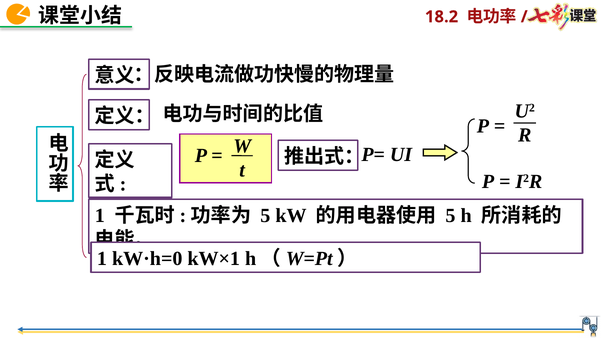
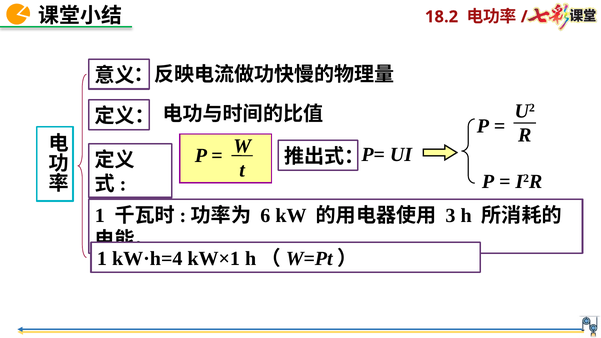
5 at (265, 216): 5 -> 6
5 at (450, 216): 5 -> 3
kW·h=0: kW·h=0 -> kW·h=4
